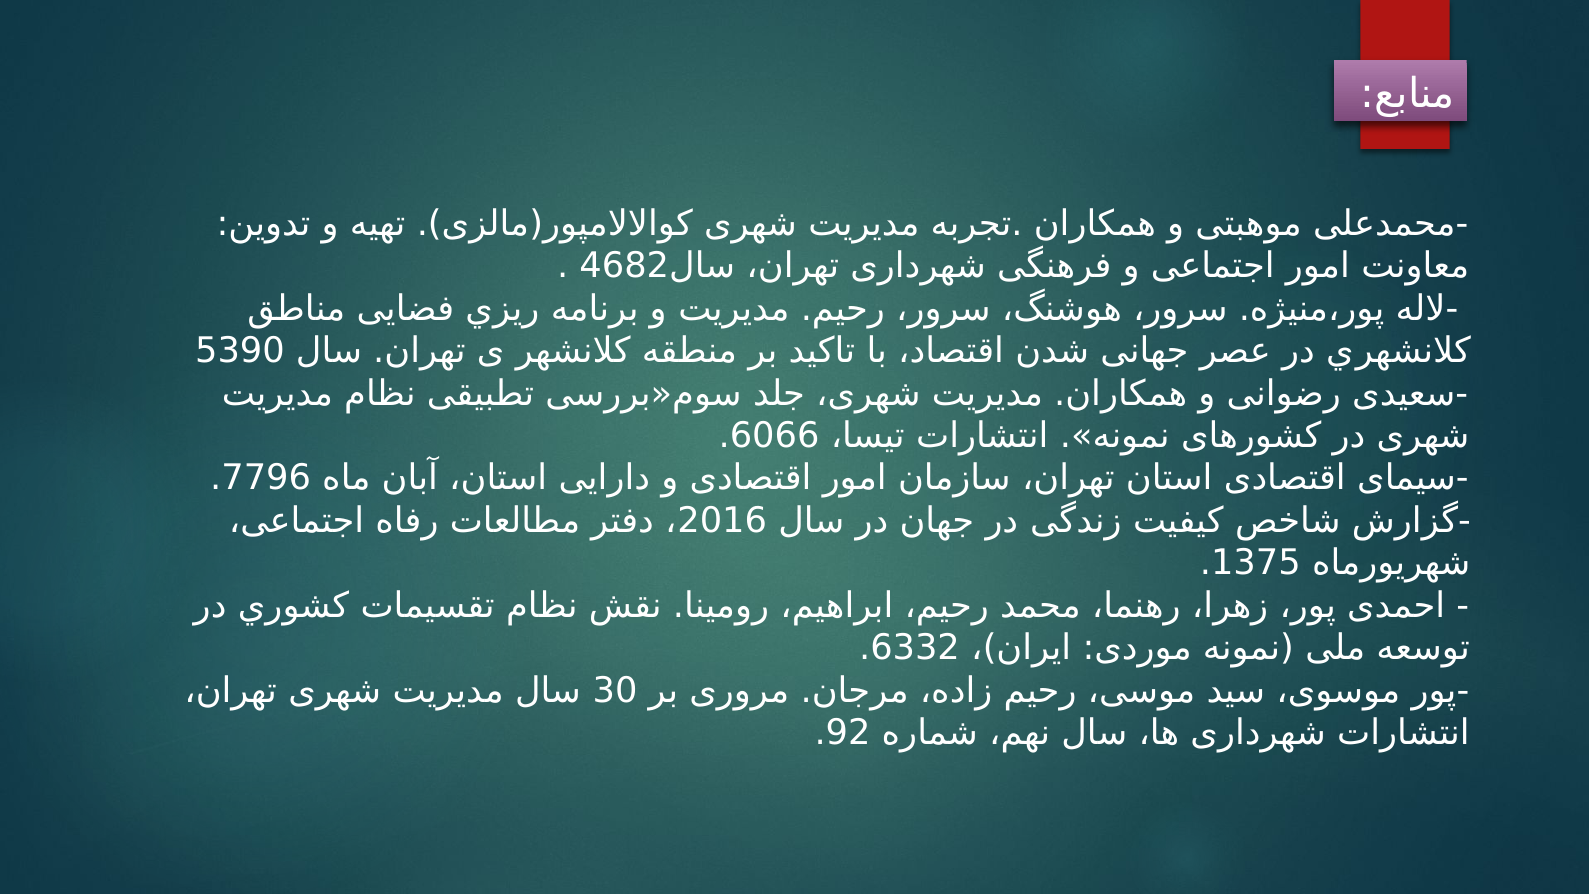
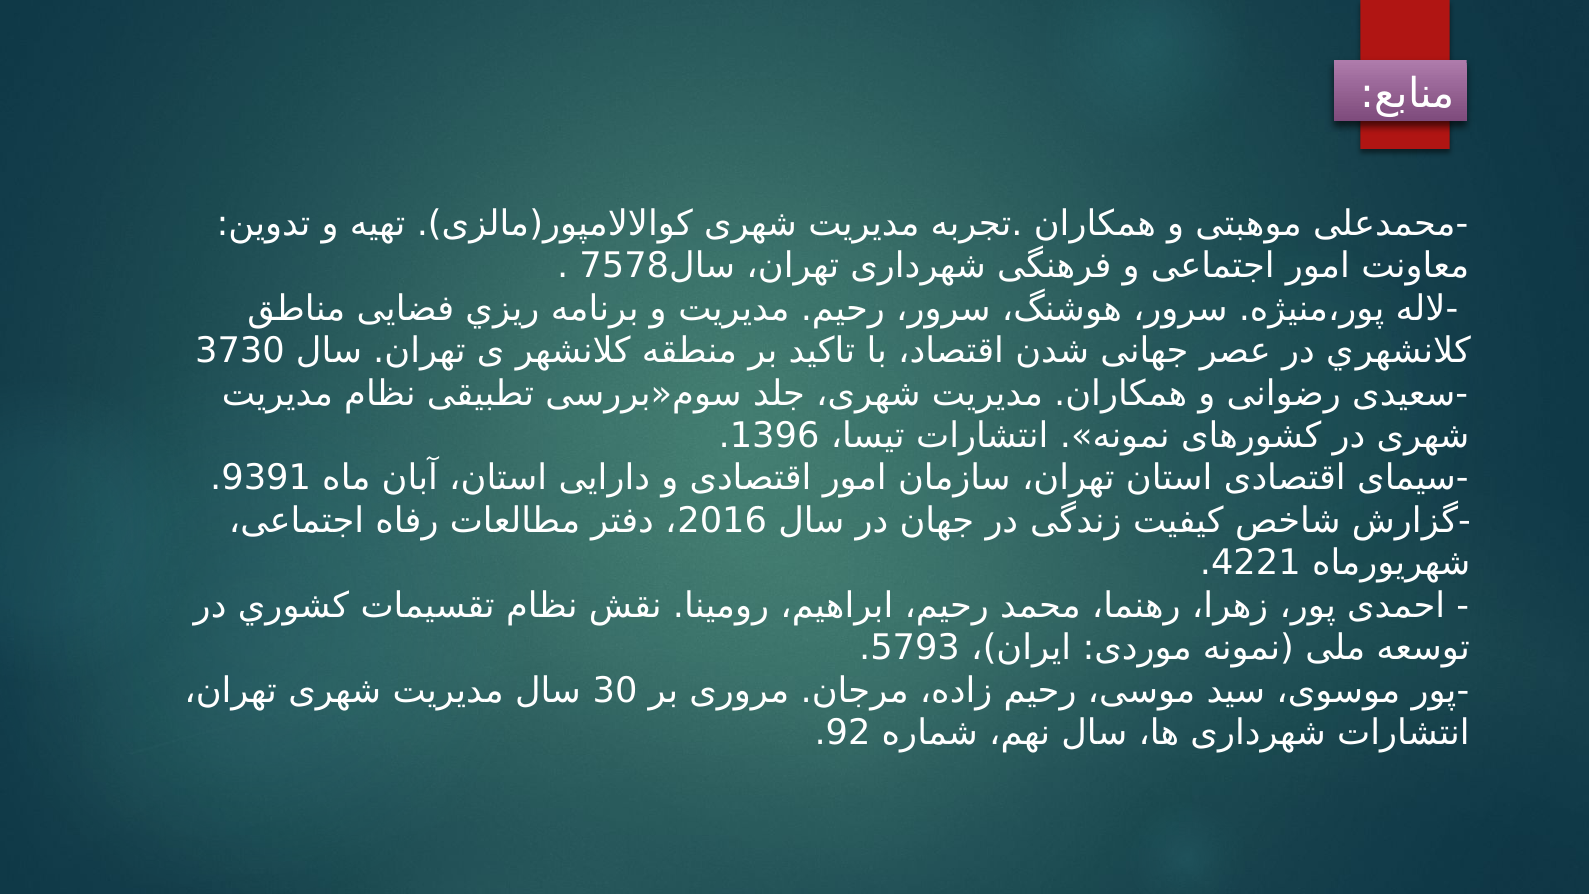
4682: 4682 -> 7578
5390: 5390 -> 3730
6066: 6066 -> 1396
7796: 7796 -> 9391
1375: 1375 -> 4221
6332: 6332 -> 5793
